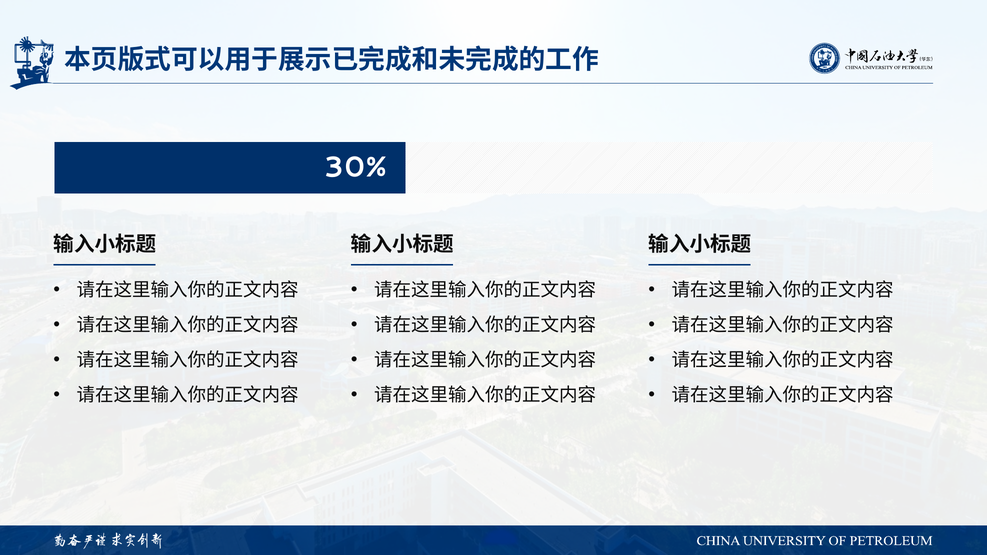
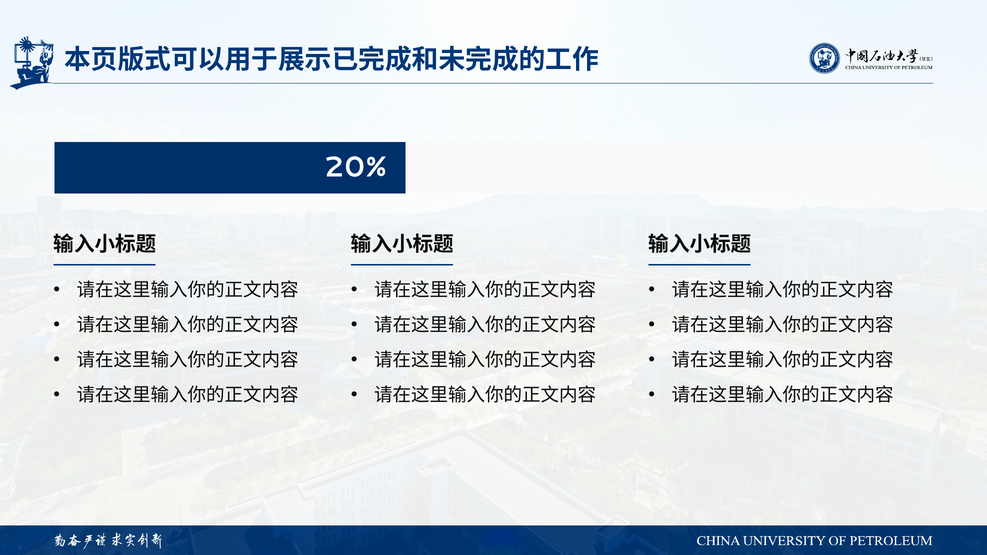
30%: 30% -> 20%
